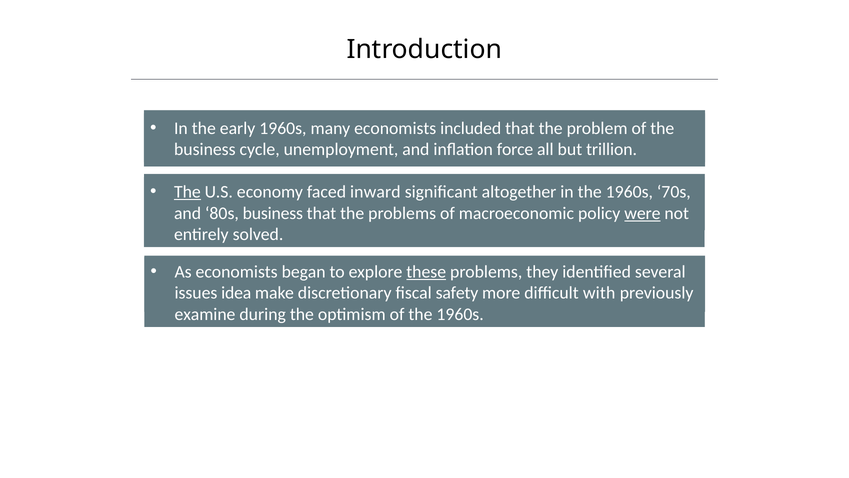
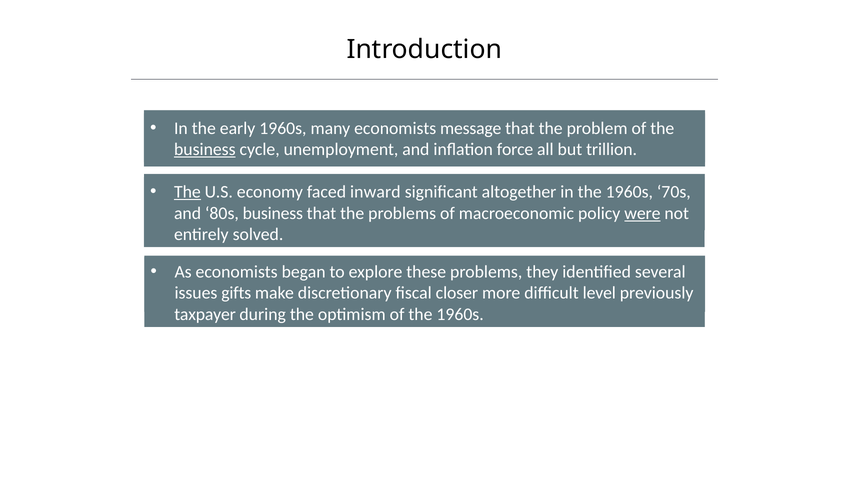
included: included -> message
business at (205, 149) underline: none -> present
these underline: present -> none
idea: idea -> gifts
safety: safety -> closer
with: with -> level
examine: examine -> taxpayer
